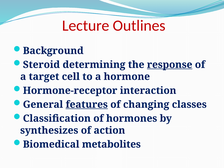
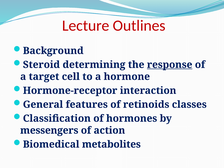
features underline: present -> none
changing: changing -> retinoids
synthesizes: synthesizes -> messengers
